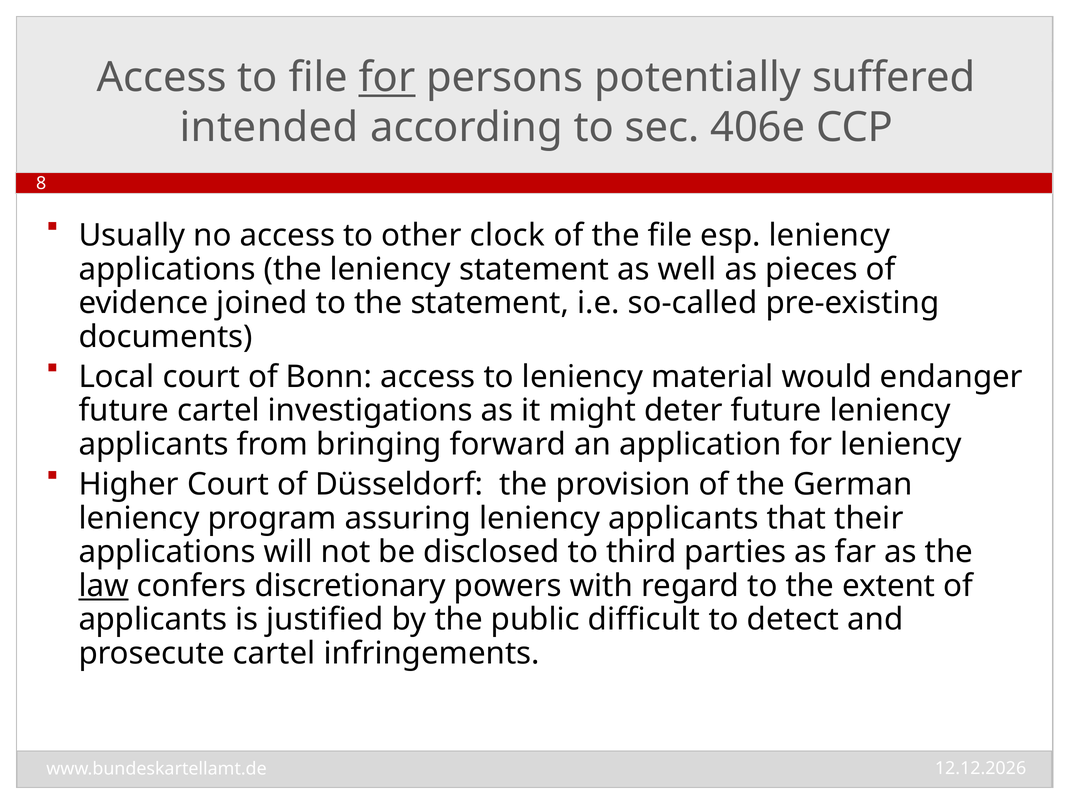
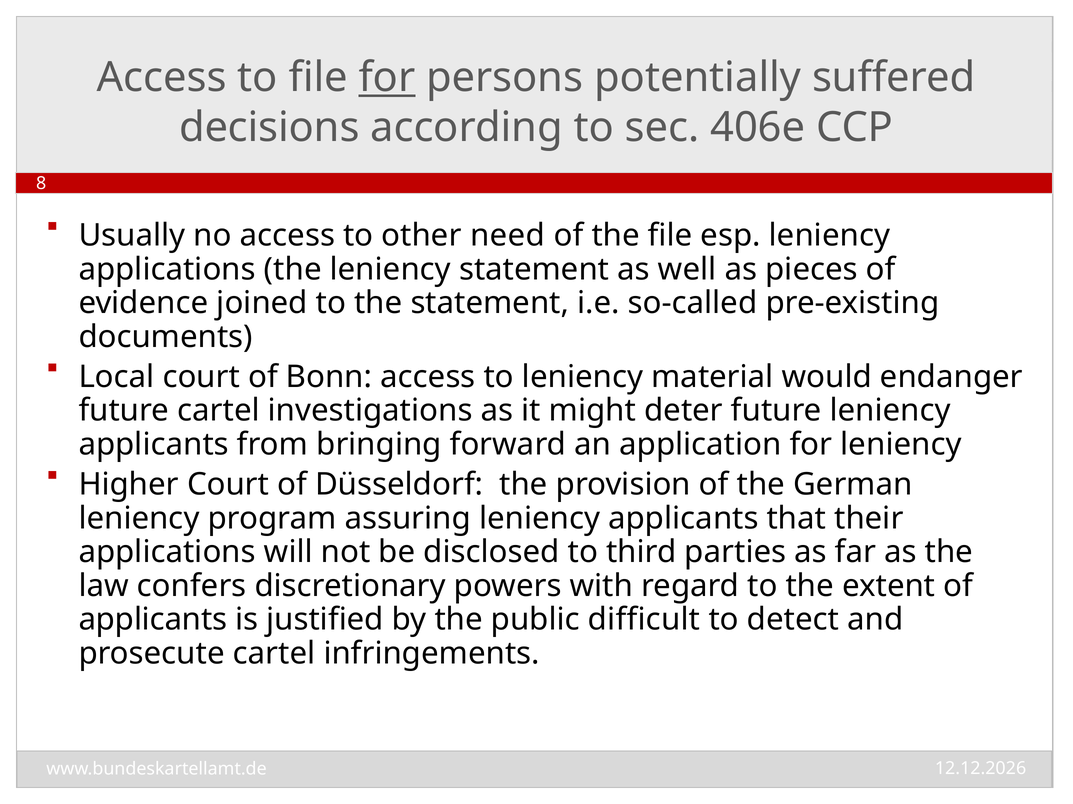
intended: intended -> decisions
clock: clock -> need
law underline: present -> none
